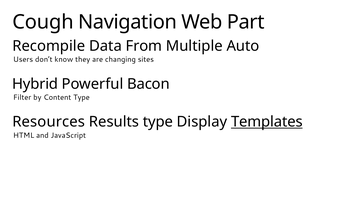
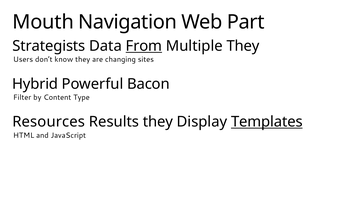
Cough: Cough -> Mouth
Recompile: Recompile -> Strategists
From underline: none -> present
Multiple Auto: Auto -> They
Results type: type -> they
